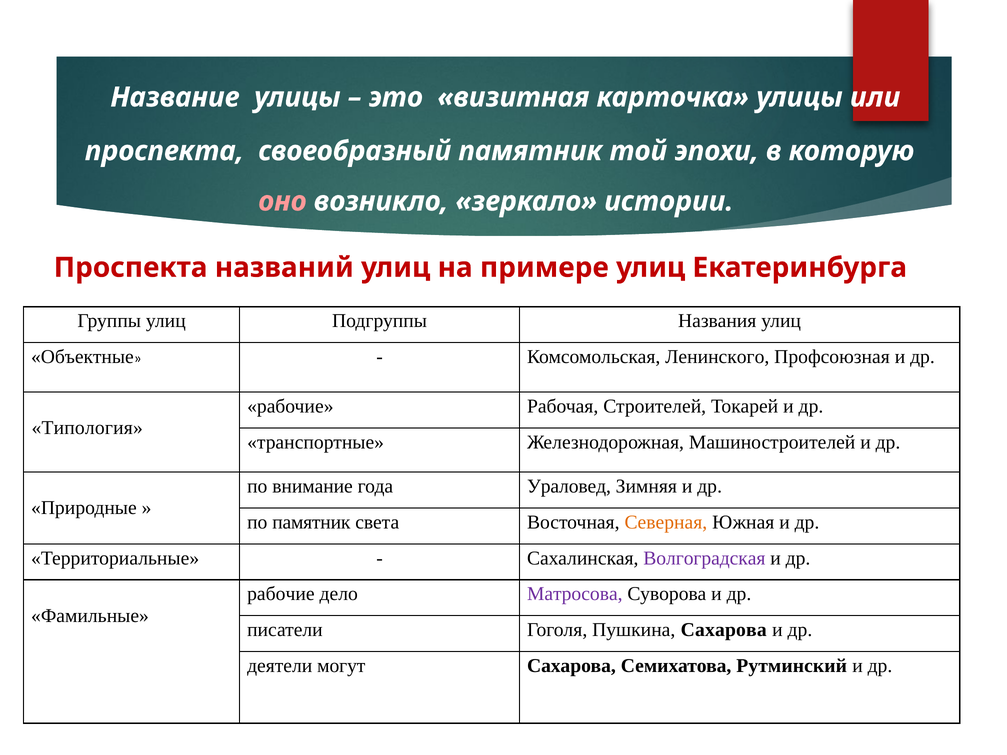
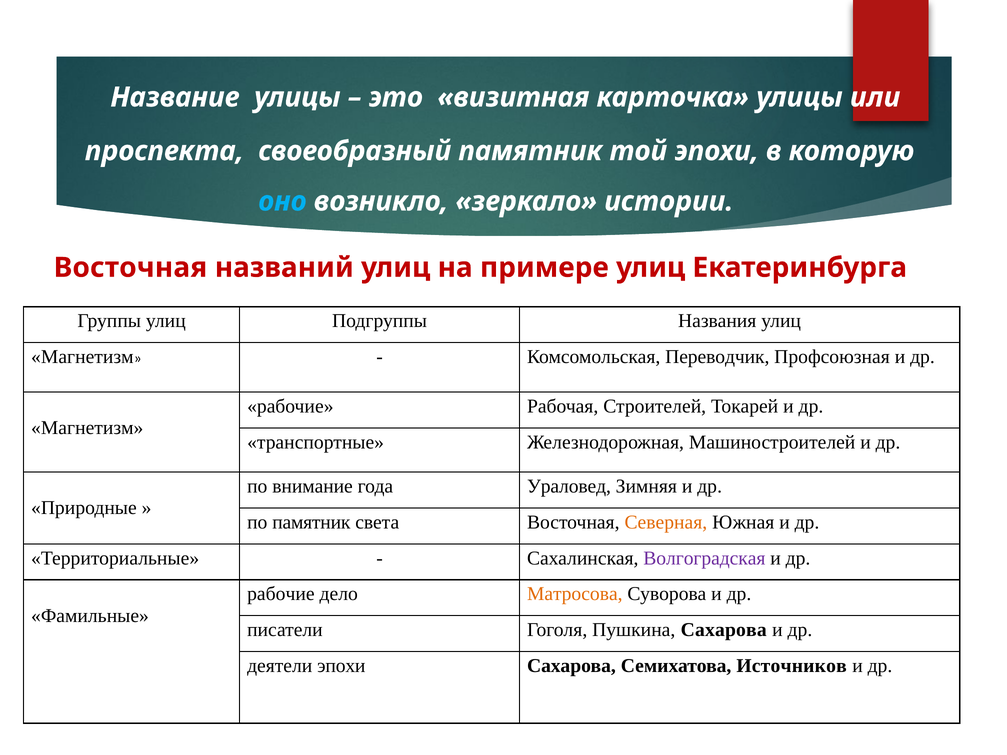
оно colour: pink -> light blue
Проспекта at (131, 268): Проспекта -> Восточная
Объектные at (82, 357): Объектные -> Магнетизм
Ленинского: Ленинского -> Переводчик
Типология at (87, 428): Типология -> Магнетизм
Матросова colour: purple -> orange
деятели могут: могут -> эпохи
Рутминский: Рутминский -> Источников
